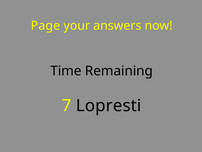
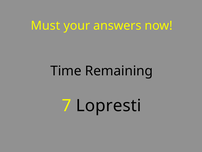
Page: Page -> Must
